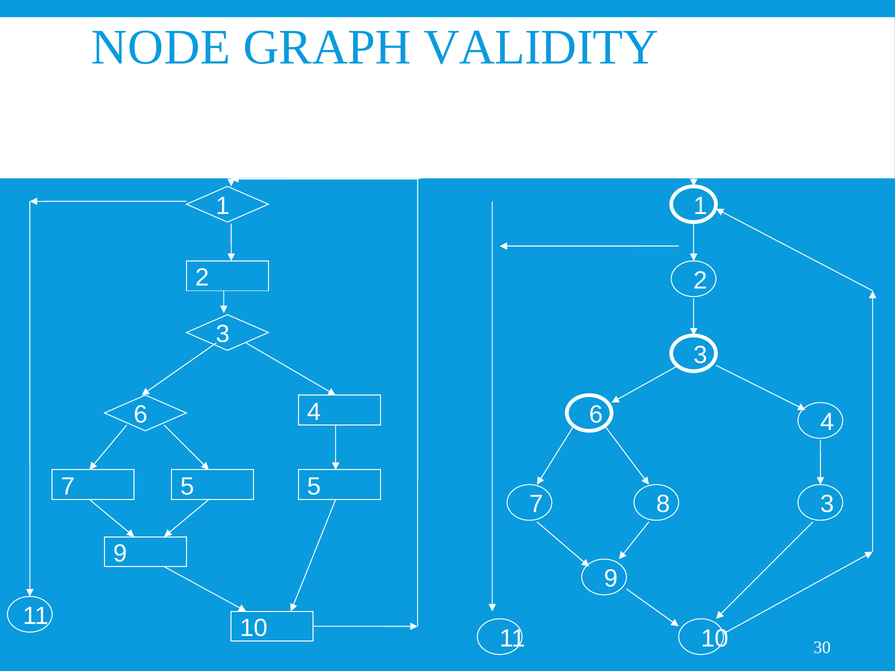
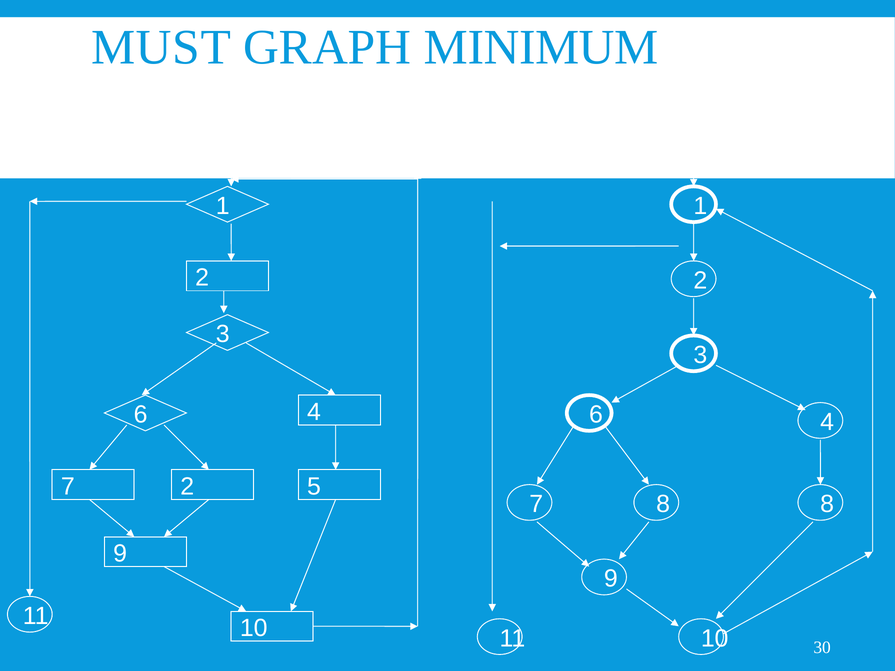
NODE: NODE -> MUST
VALIDITY: VALIDITY -> MINIMUM
7 5: 5 -> 2
8 3: 3 -> 8
